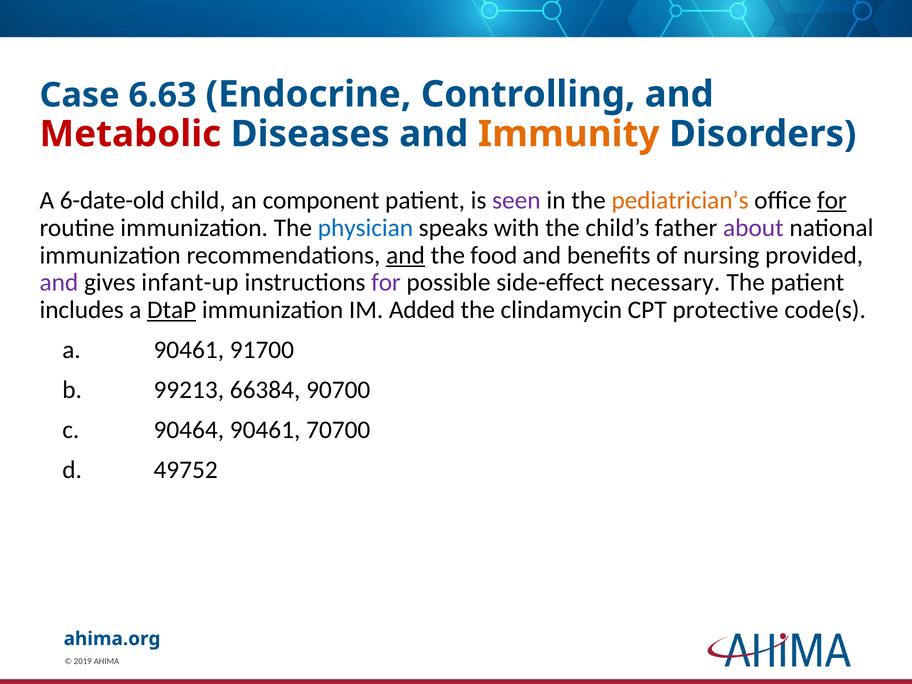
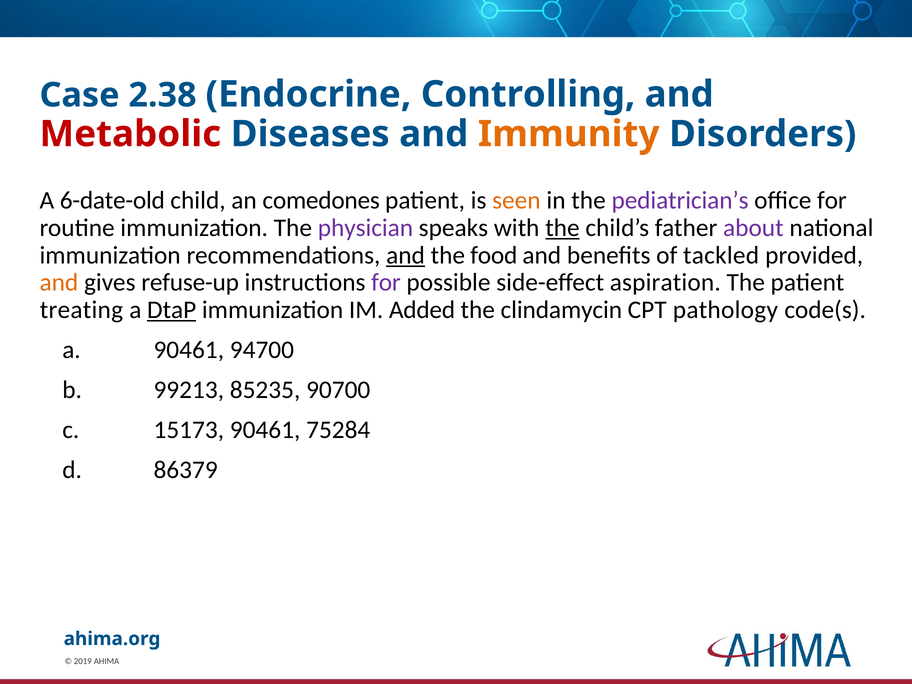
6.63: 6.63 -> 2.38
component: component -> comedones
seen colour: purple -> orange
pediatrician’s colour: orange -> purple
for at (832, 200) underline: present -> none
physician colour: blue -> purple
the at (562, 228) underline: none -> present
nursing: nursing -> tackled
and at (59, 283) colour: purple -> orange
infant-up: infant-up -> refuse-up
necessary: necessary -> aspiration
includes: includes -> treating
protective: protective -> pathology
91700: 91700 -> 94700
66384: 66384 -> 85235
90464: 90464 -> 15173
70700: 70700 -> 75284
49752: 49752 -> 86379
